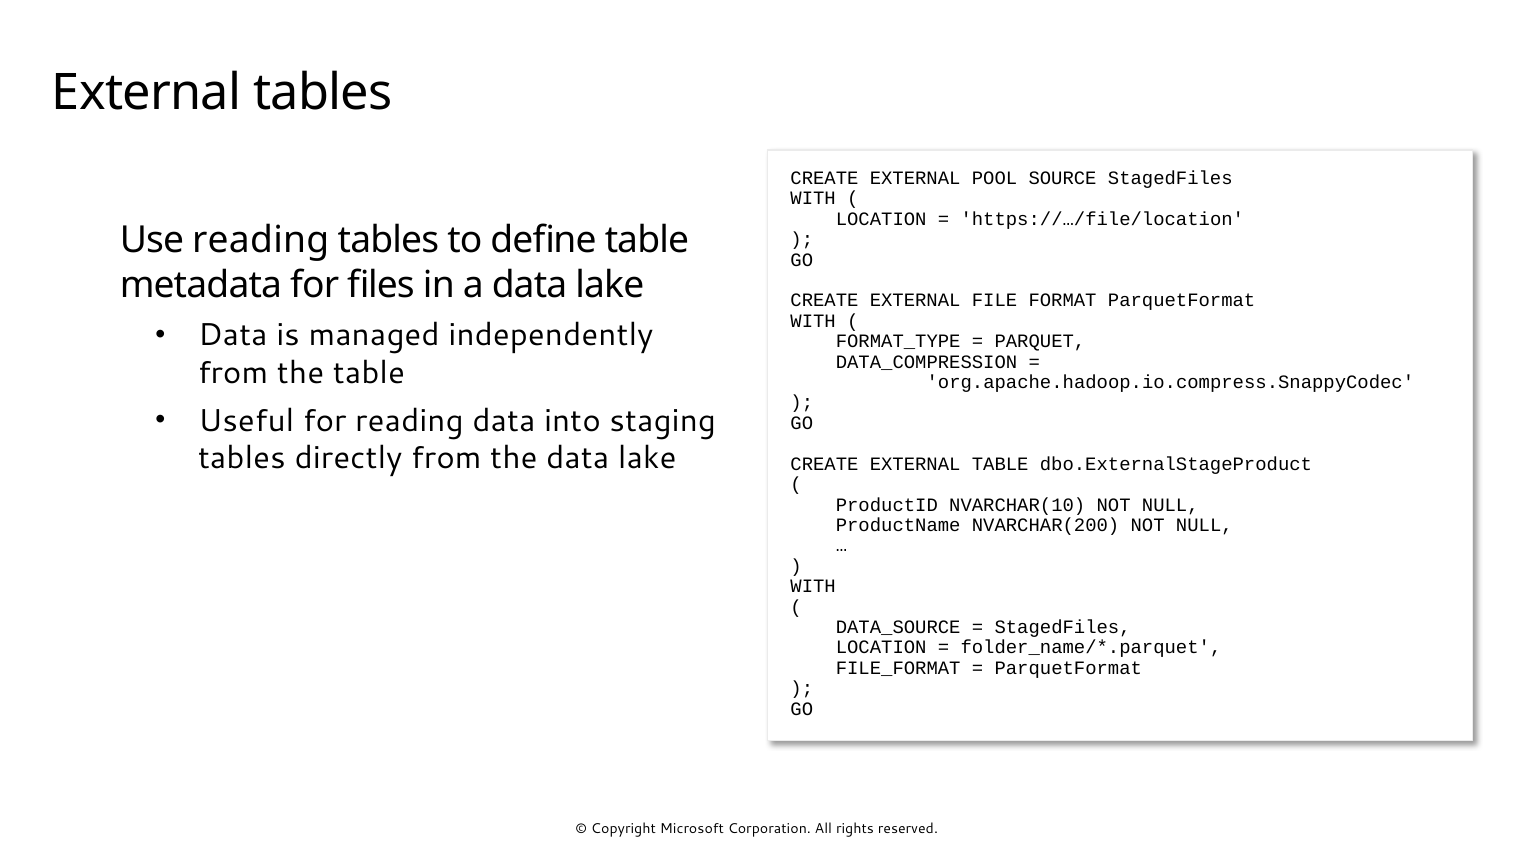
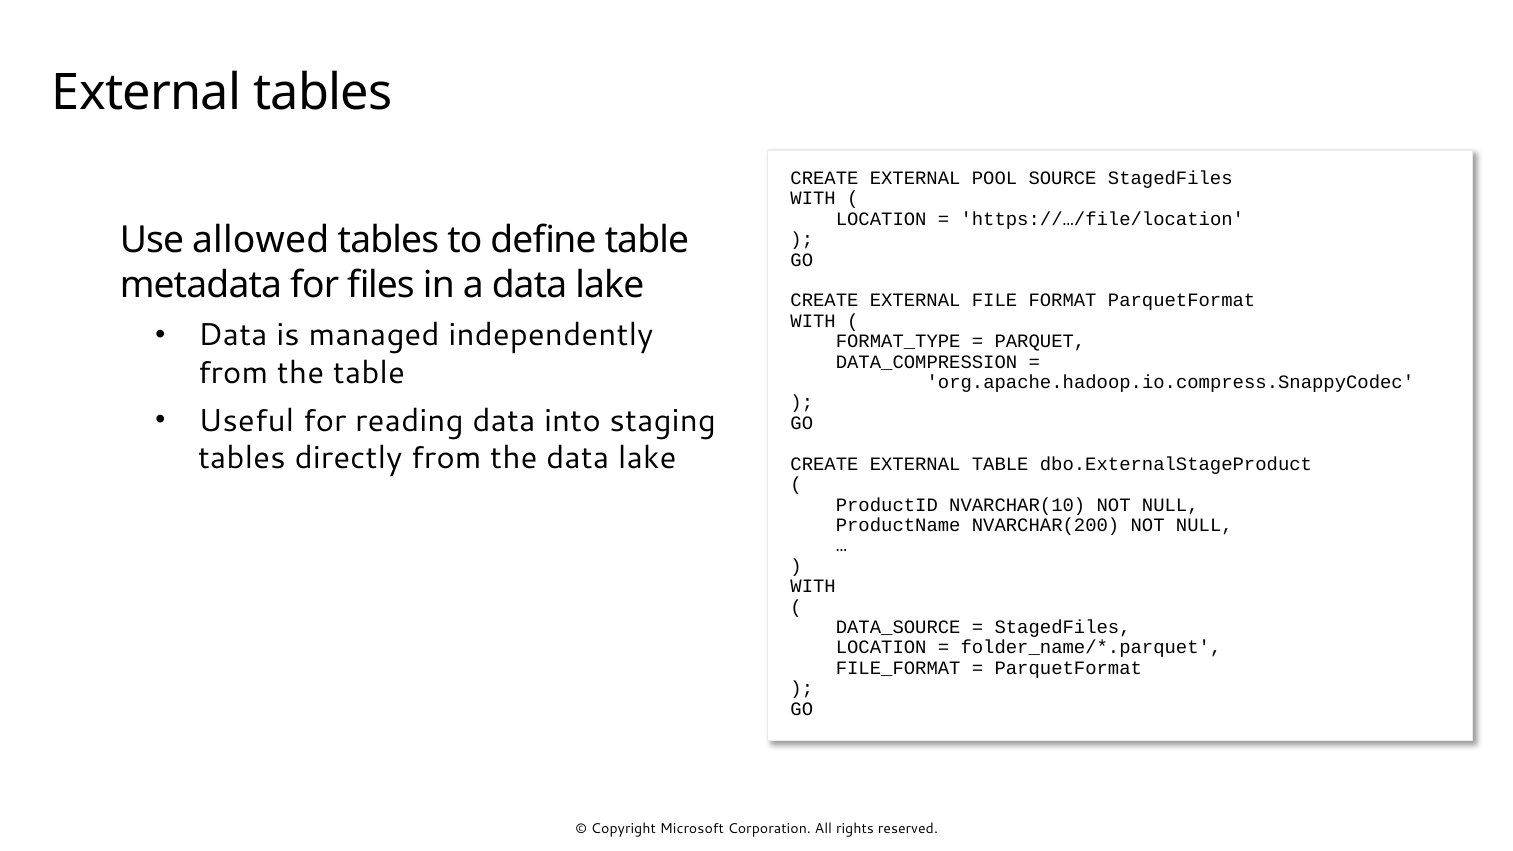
Use reading: reading -> allowed
